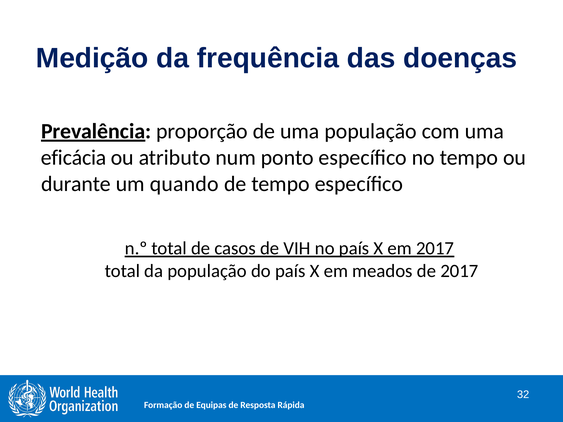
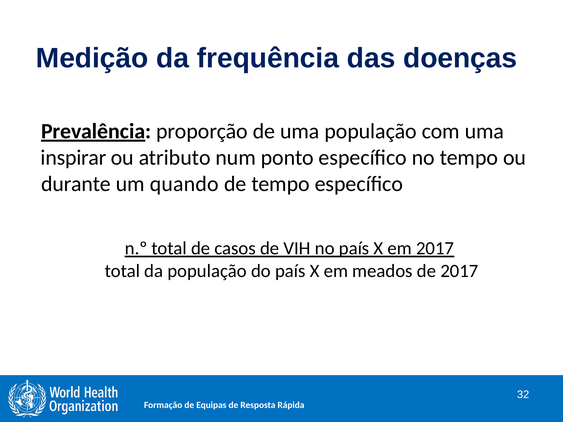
eficácia: eficácia -> inspirar
